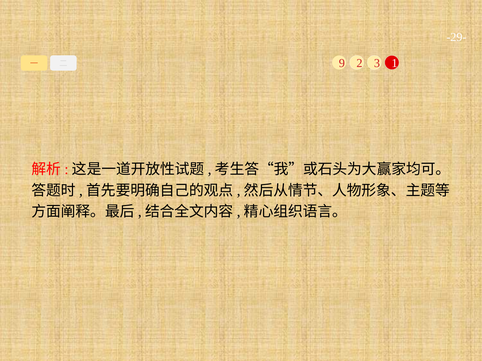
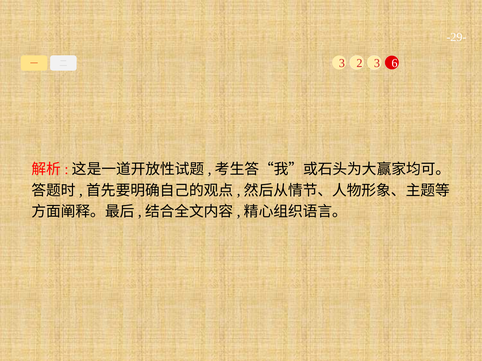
9 at (342, 63): 9 -> 3
1: 1 -> 6
